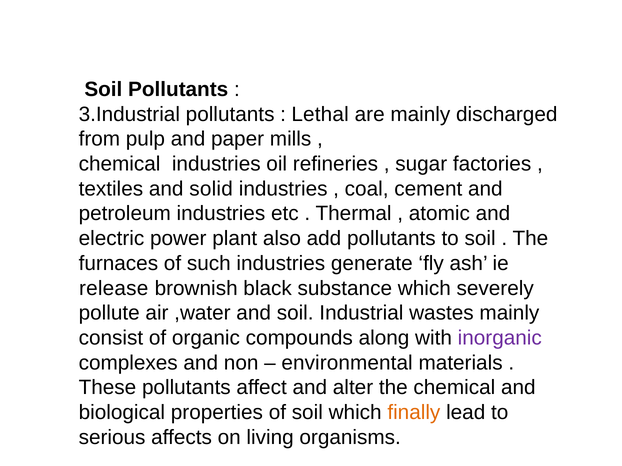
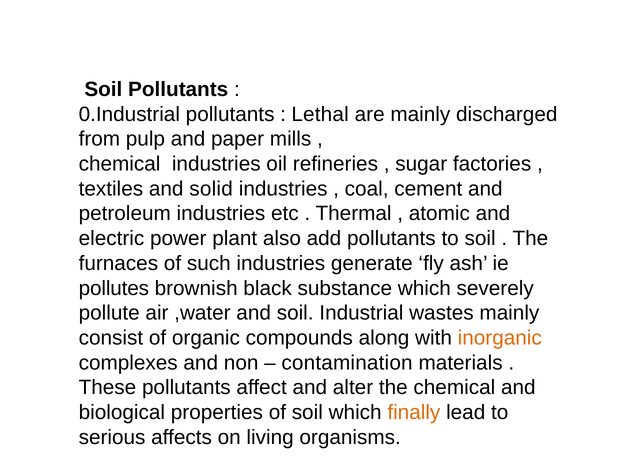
3.Industrial: 3.Industrial -> 0.Industrial
release: release -> pollutes
inorganic colour: purple -> orange
environmental: environmental -> contamination
